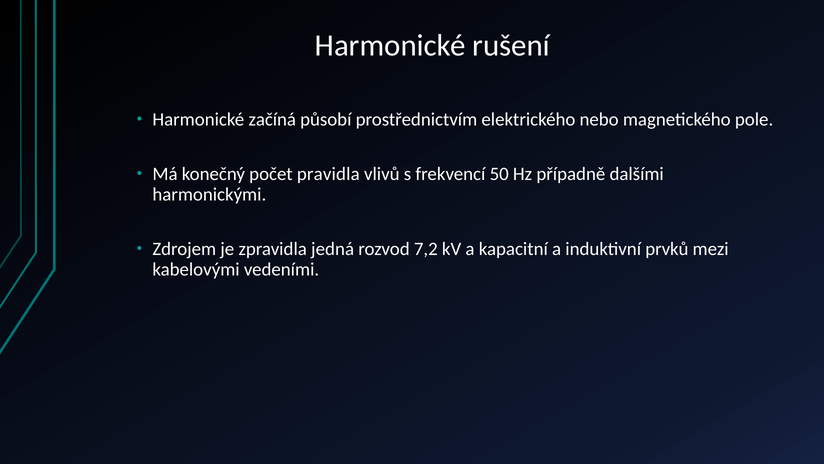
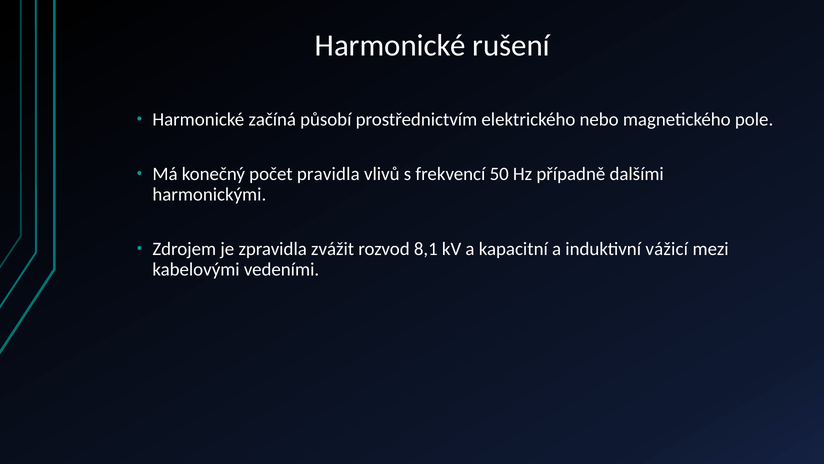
jedná: jedná -> zvážit
7,2: 7,2 -> 8,1
prvků: prvků -> vážicí
